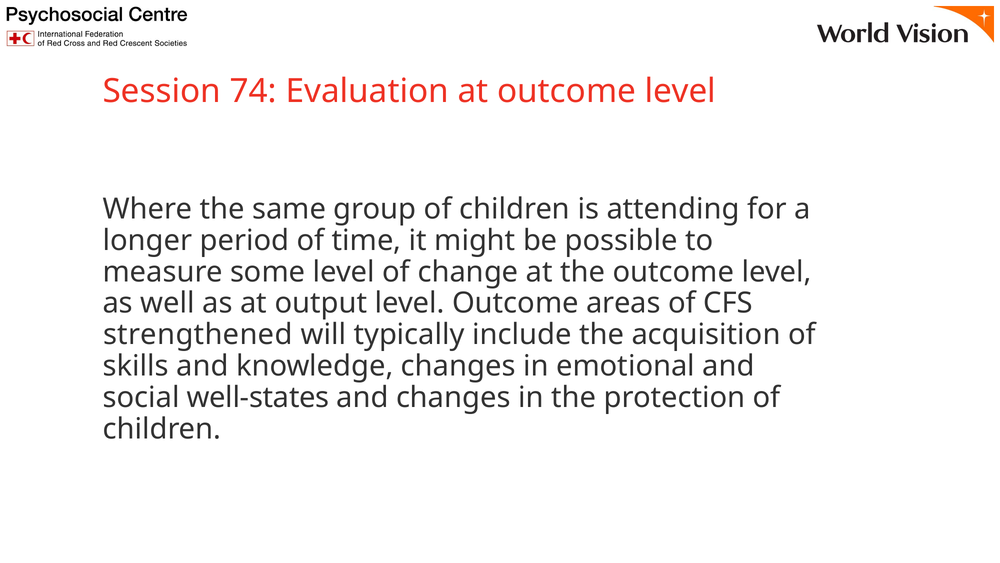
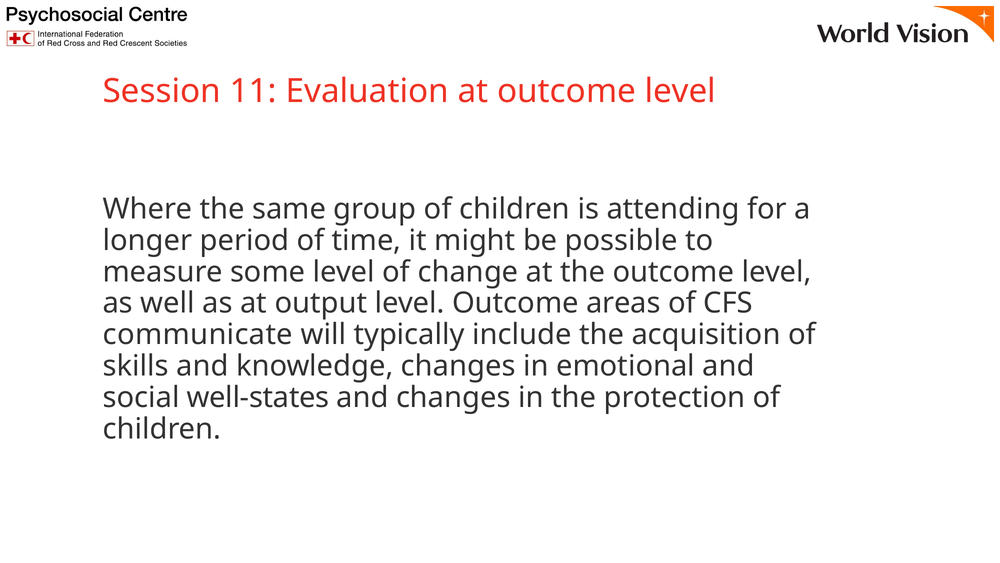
74: 74 -> 11
strengthened: strengthened -> communicate
